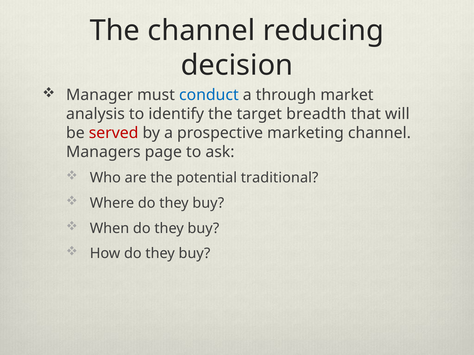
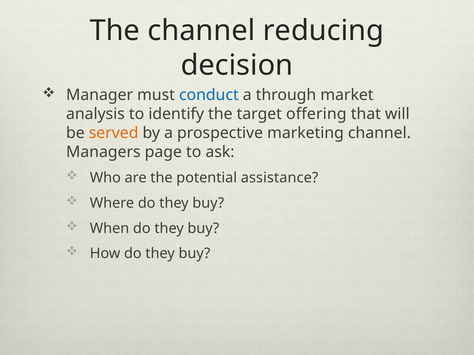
breadth: breadth -> offering
served colour: red -> orange
traditional: traditional -> assistance
